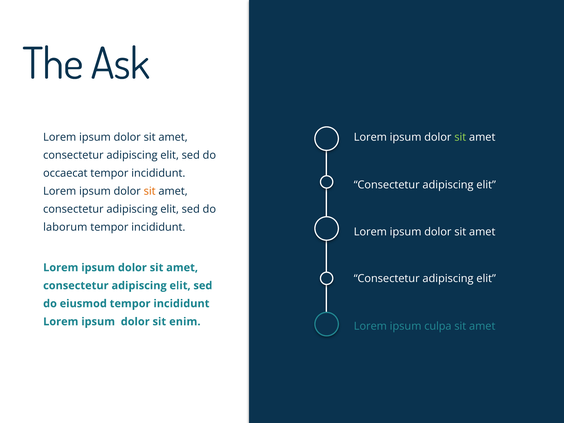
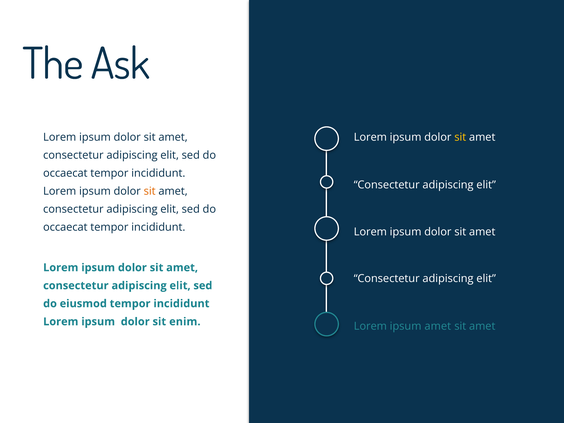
sit at (460, 137) colour: light green -> yellow
laborum at (65, 227): laborum -> occaecat
ipsum culpa: culpa -> amet
